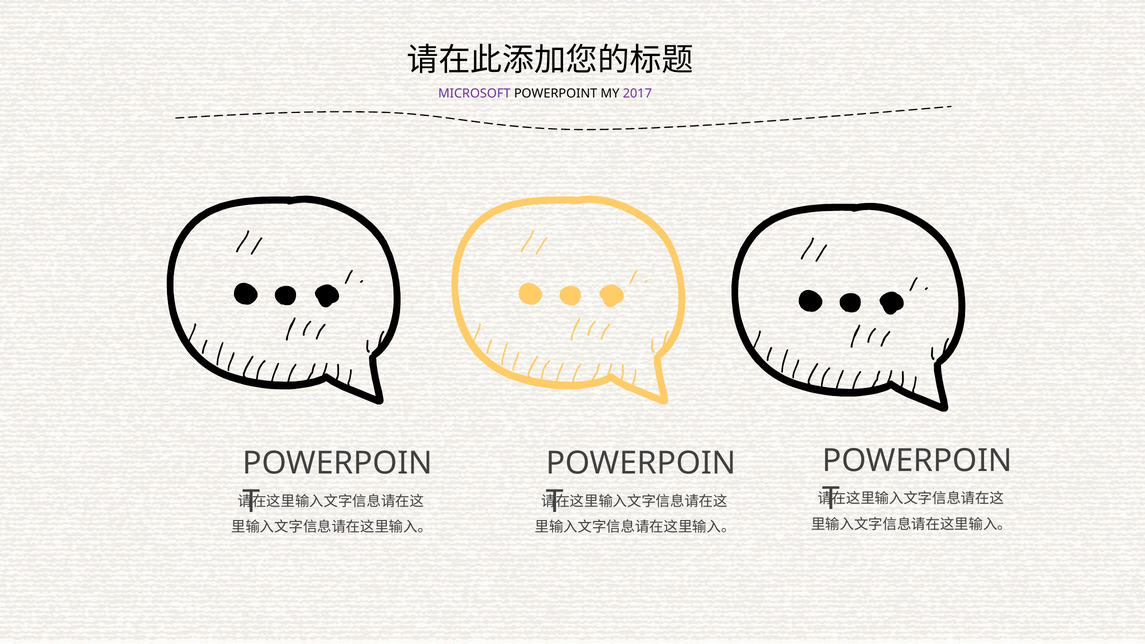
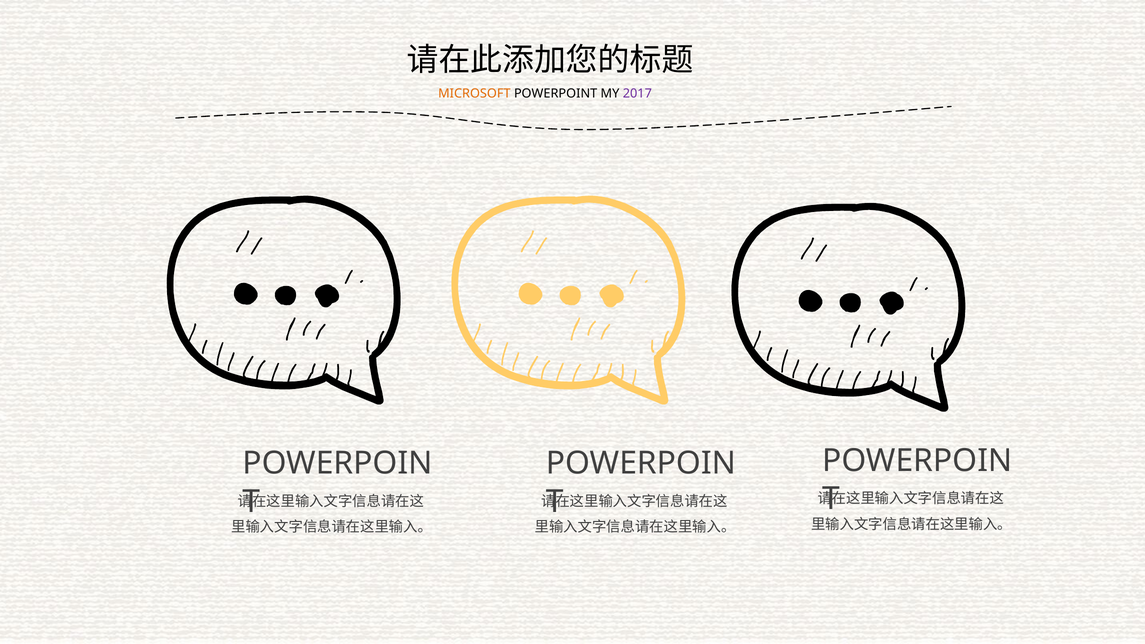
MICROSOFT colour: purple -> orange
